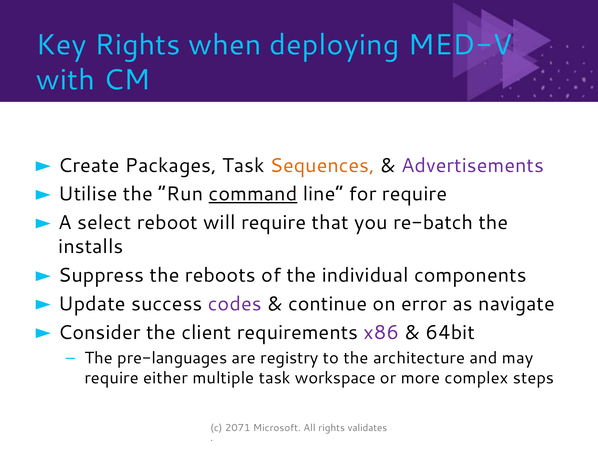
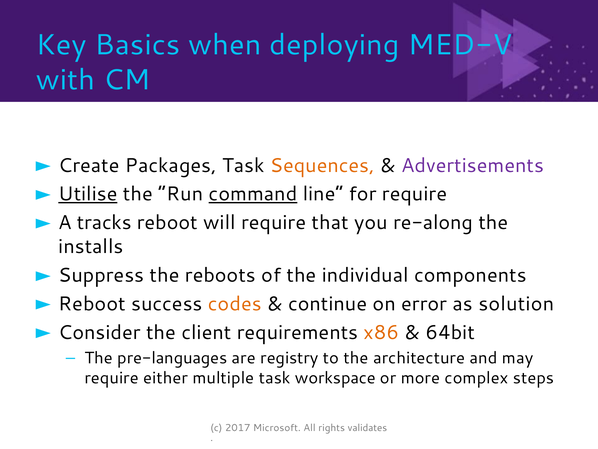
Key Rights: Rights -> Basics
Utilise underline: none -> present
select: select -> tracks
re-batch: re-batch -> re-along
Update at (92, 304): Update -> Reboot
codes colour: purple -> orange
navigate: navigate -> solution
x86 colour: purple -> orange
2071: 2071 -> 2017
